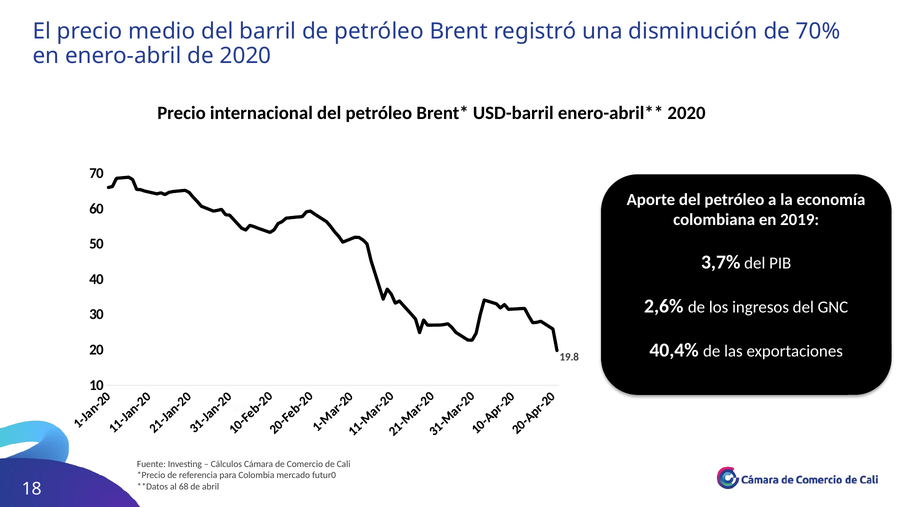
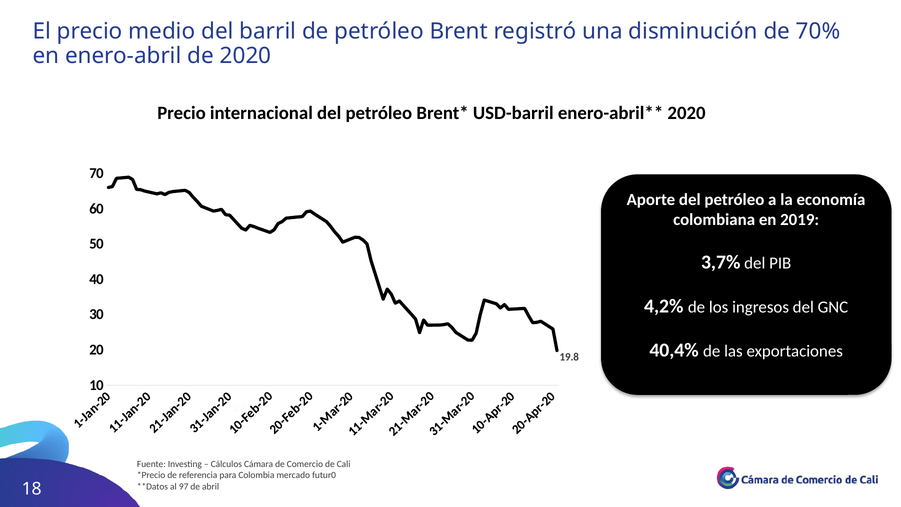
2,6%: 2,6% -> 4,2%
68: 68 -> 97
